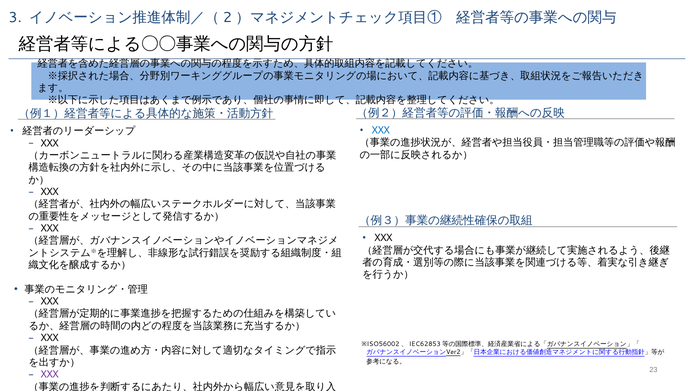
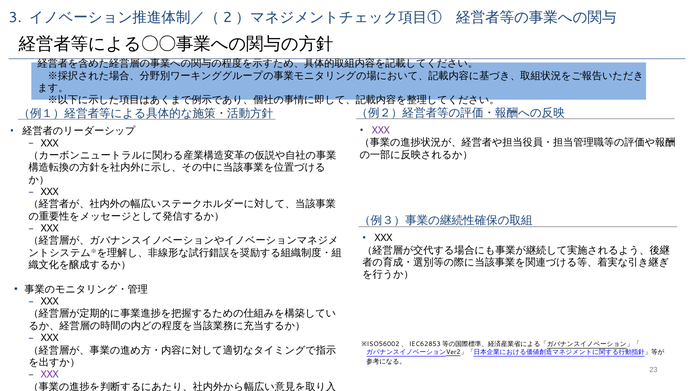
XXX at (381, 130) colour: blue -> purple
